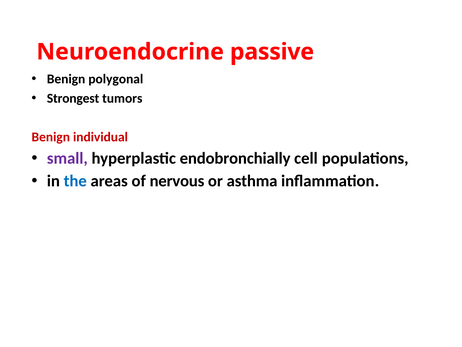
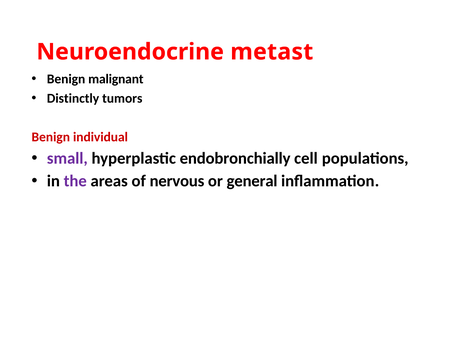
passive: passive -> metast
polygonal: polygonal -> malignant
Strongest: Strongest -> Distinctly
the colour: blue -> purple
asthma: asthma -> general
